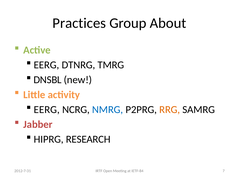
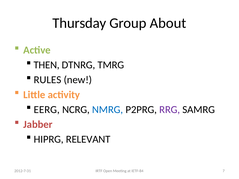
Practices: Practices -> Thursday
EERG at (47, 65): EERG -> THEN
DNSBL: DNSBL -> RULES
RRG colour: orange -> purple
RESEARCH: RESEARCH -> RELEVANT
